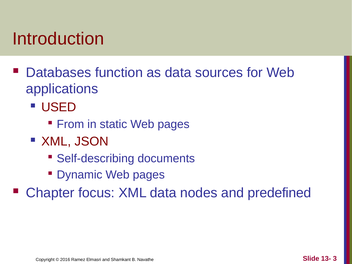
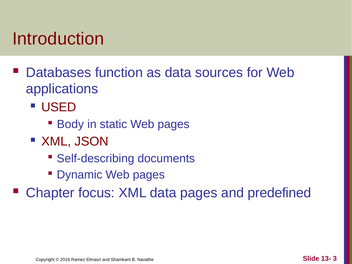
From: From -> Body
data nodes: nodes -> pages
